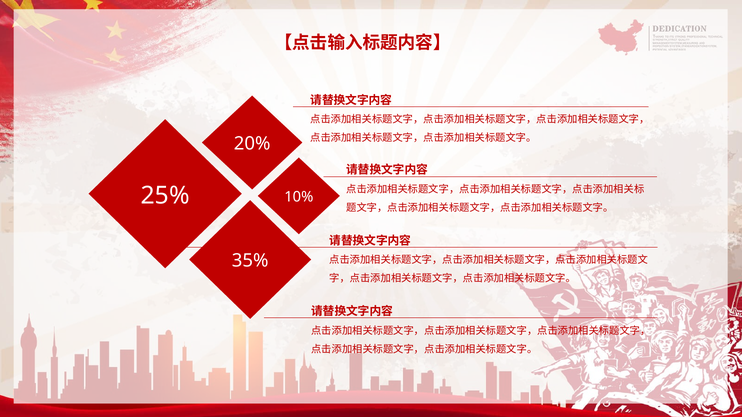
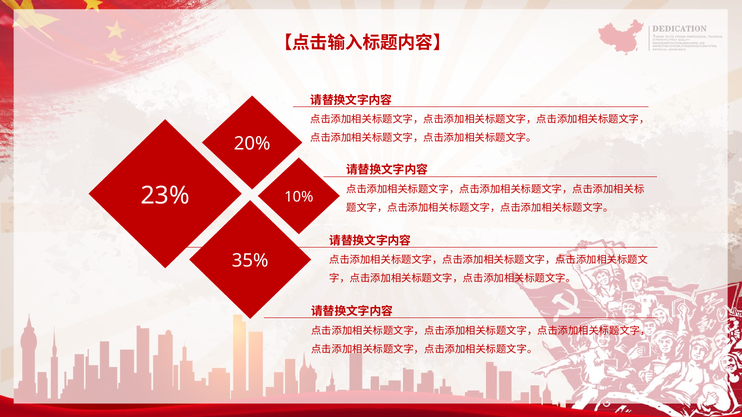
25%: 25% -> 23%
